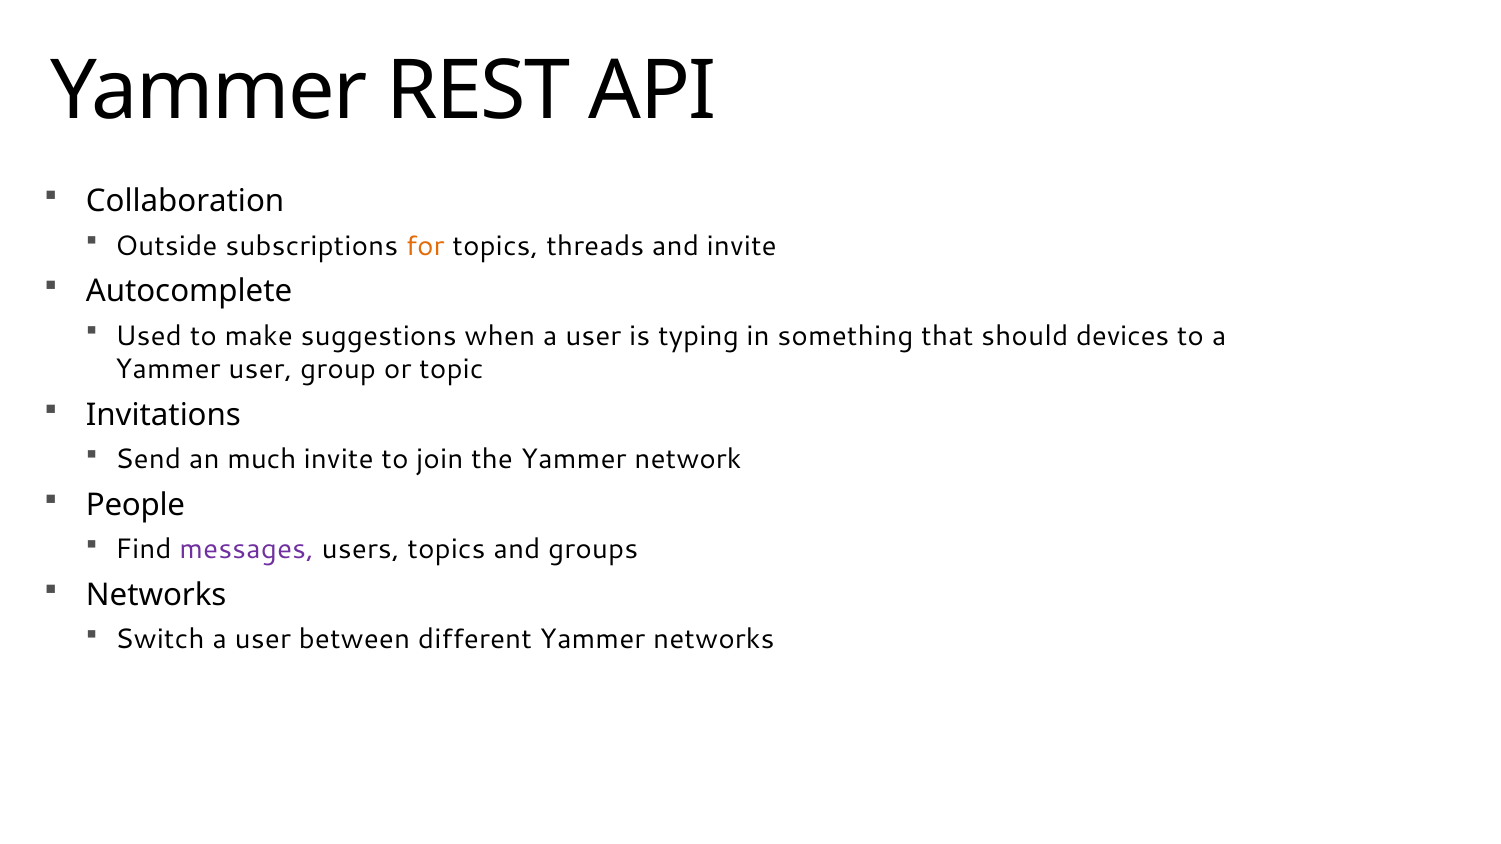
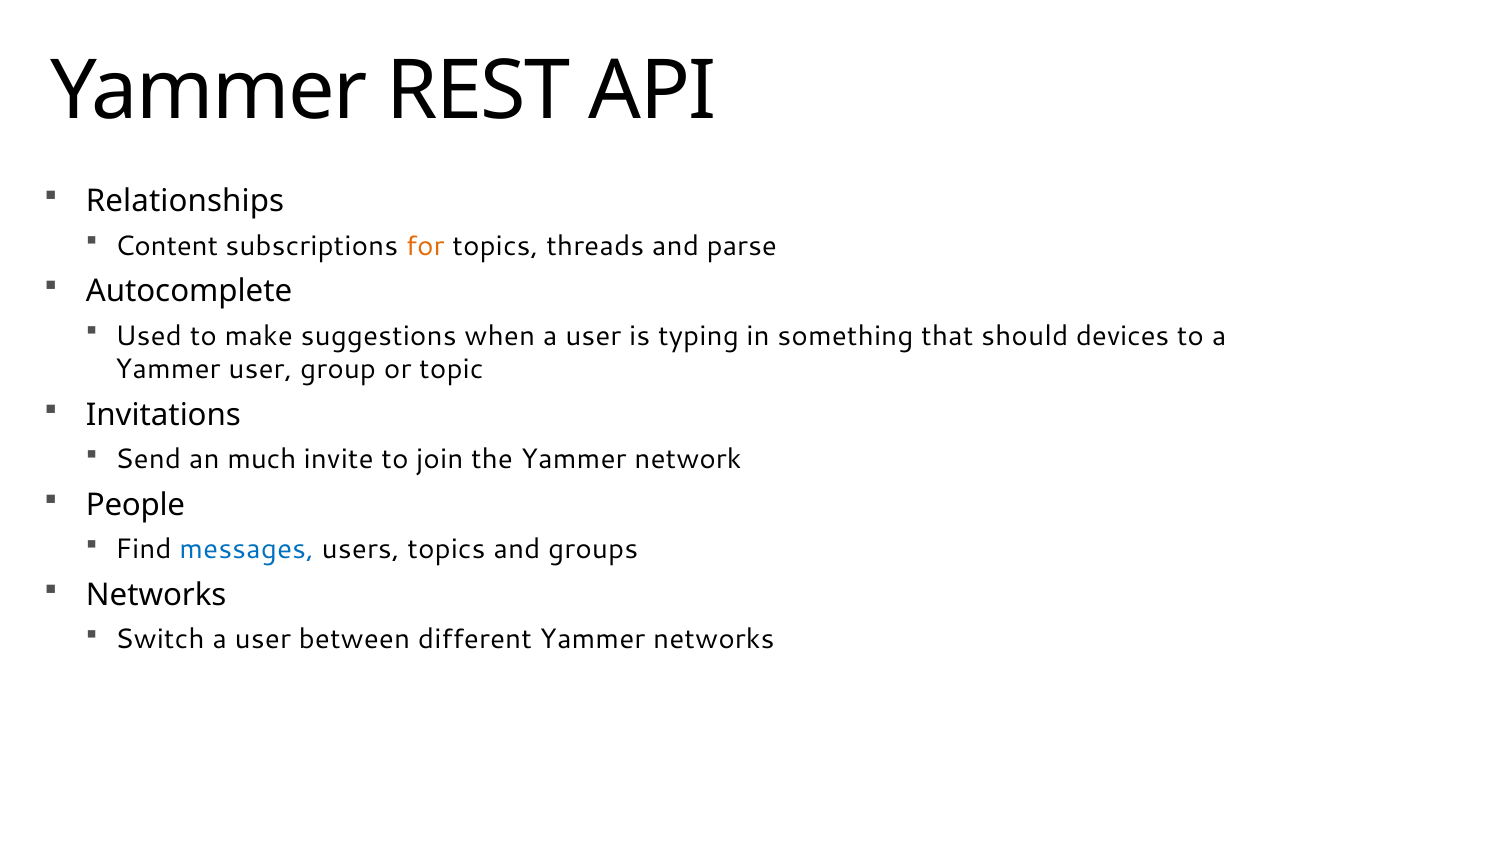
Collaboration: Collaboration -> Relationships
Outside: Outside -> Content
and invite: invite -> parse
messages colour: purple -> blue
